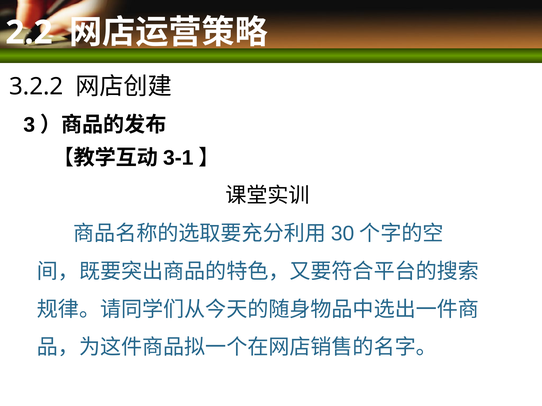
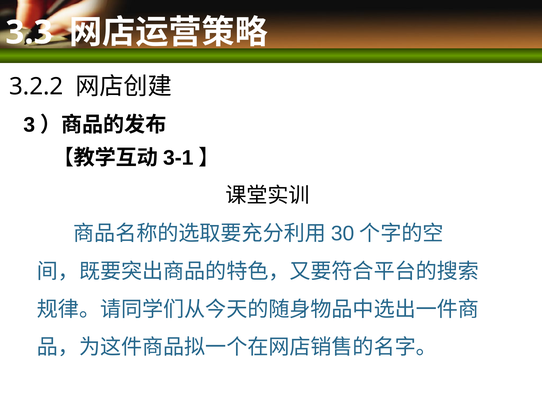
2.2: 2.2 -> 3.3
